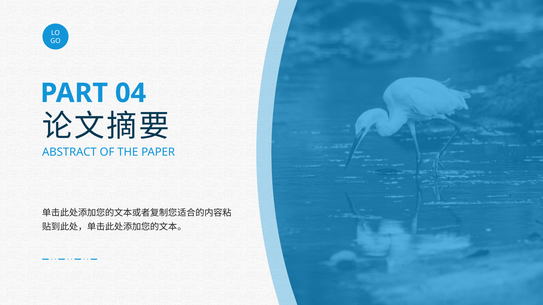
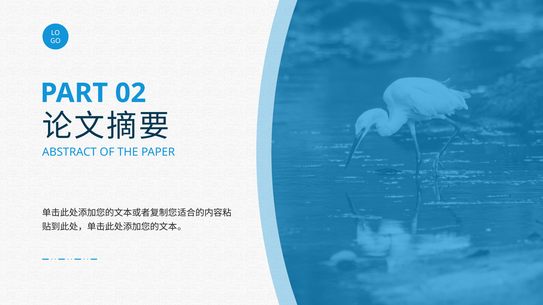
04: 04 -> 02
